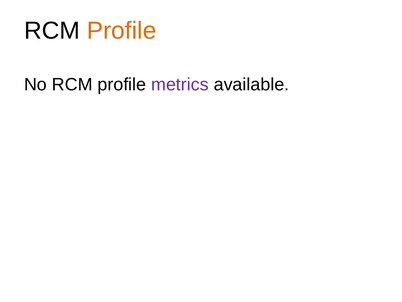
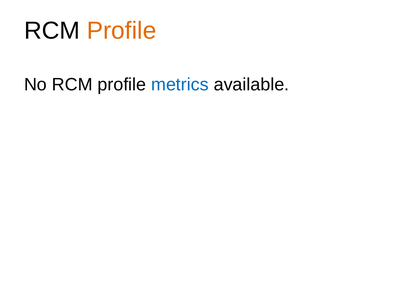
metrics colour: purple -> blue
